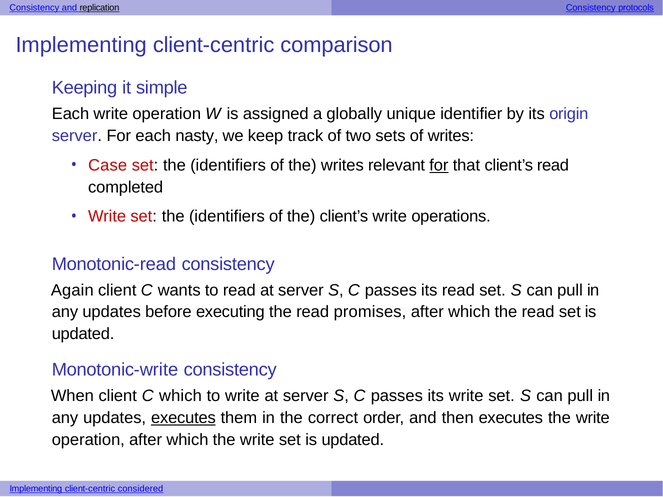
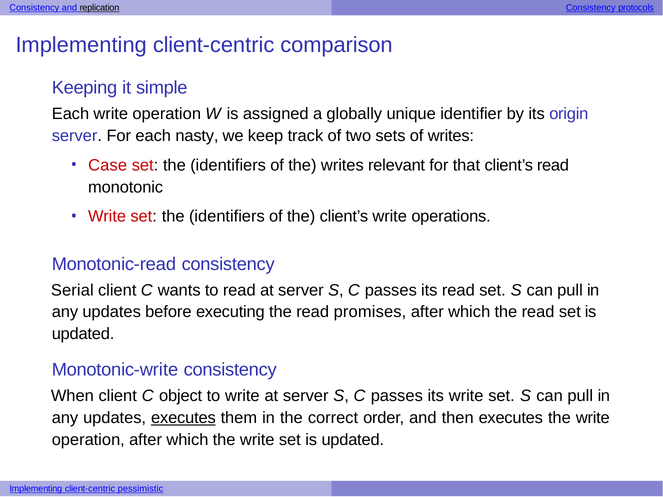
for at (439, 165) underline: present -> none
completed: completed -> monotonic
Again: Again -> Serial
C which: which -> object
considered: considered -> pessimistic
